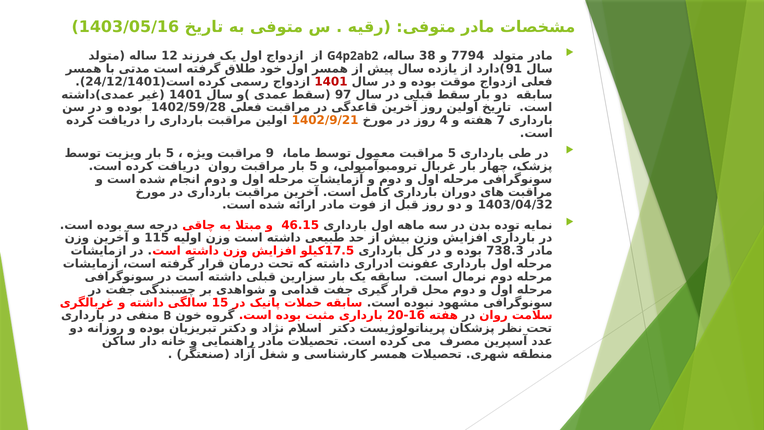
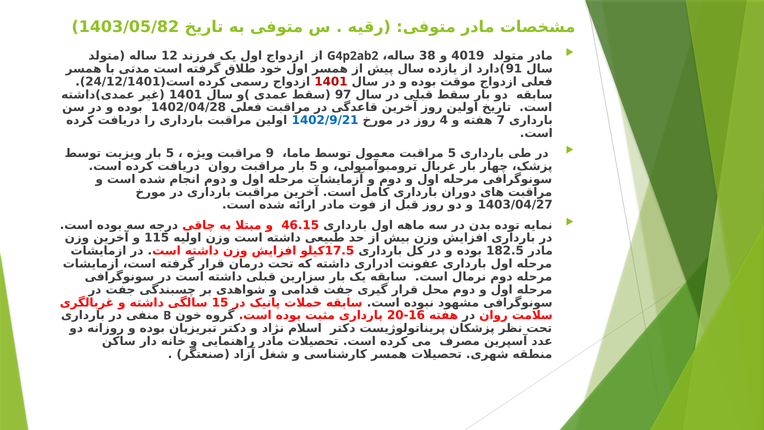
1403/05/16: 1403/05/16 -> 1403/05/82
7794: 7794 -> 4019
1402/59/28: 1402/59/28 -> 1402/04/28
1402/9/21 colour: orange -> blue
1403/04/32: 1403/04/32 -> 1403/04/27
738.3: 738.3 -> 182.5
